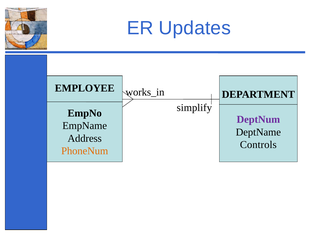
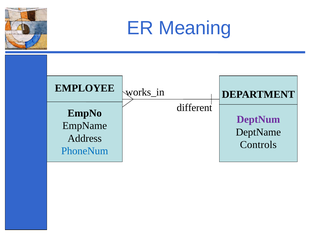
Updates: Updates -> Meaning
simplify: simplify -> different
PhoneNum colour: orange -> blue
